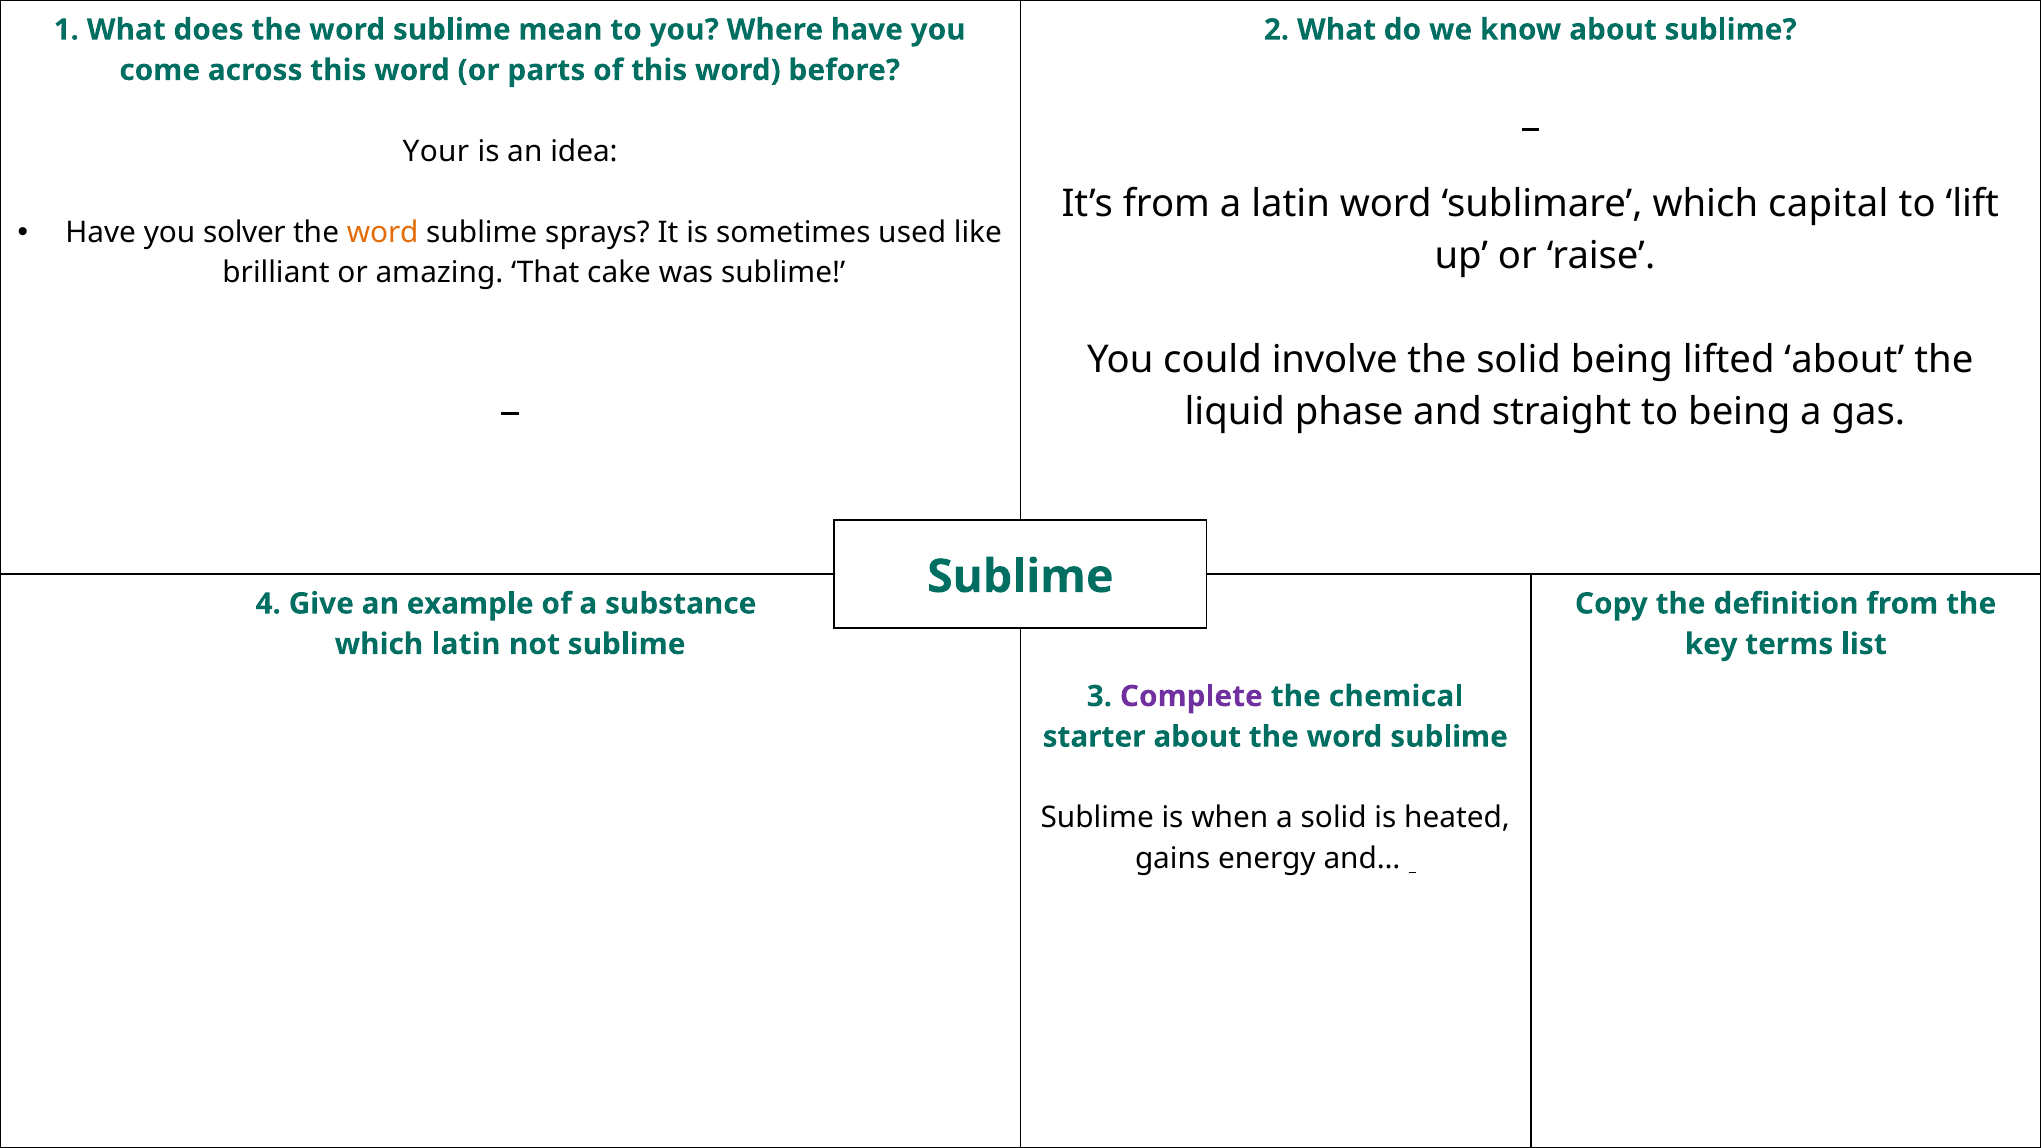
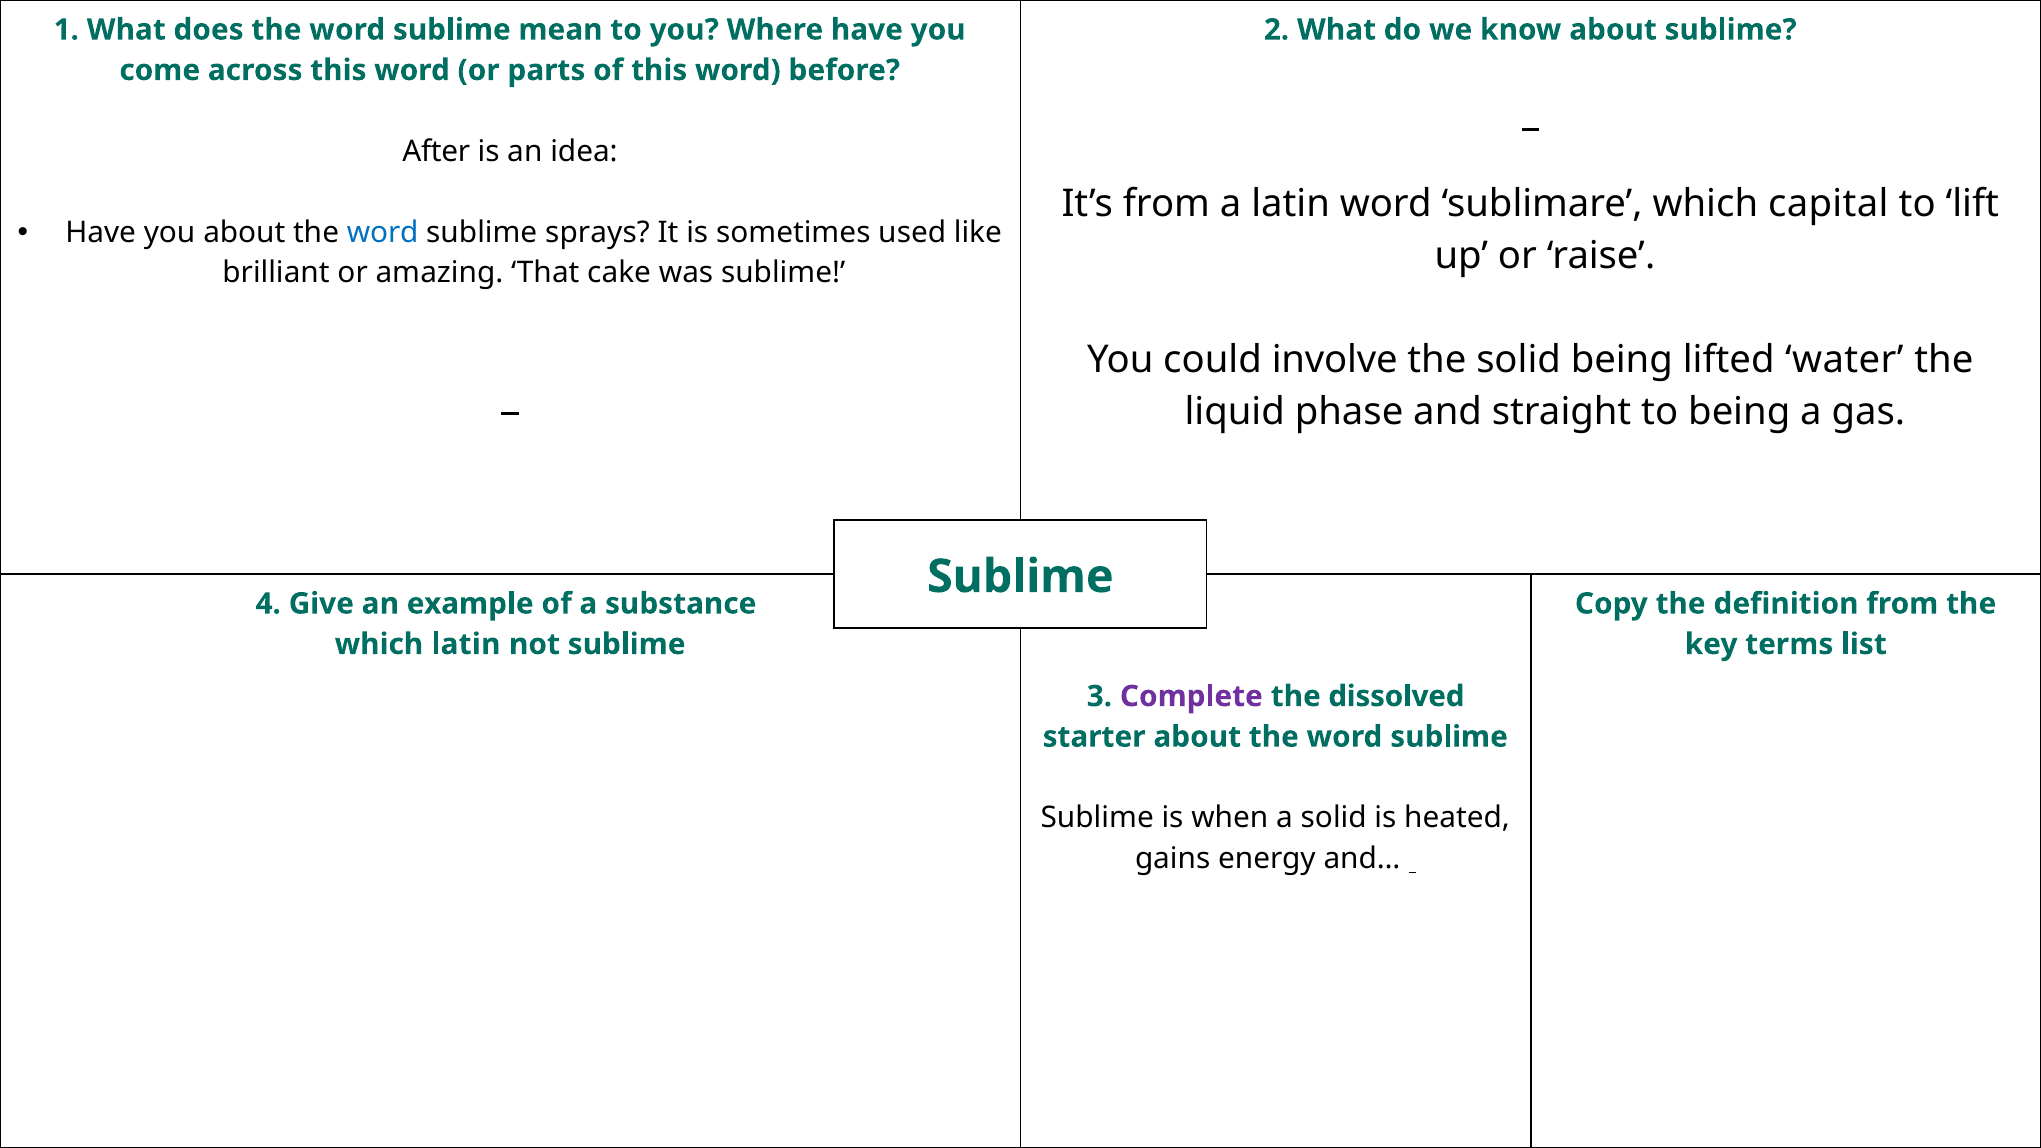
Your: Your -> After
you solver: solver -> about
word at (383, 233) colour: orange -> blue
lifted about: about -> water
chemical: chemical -> dissolved
